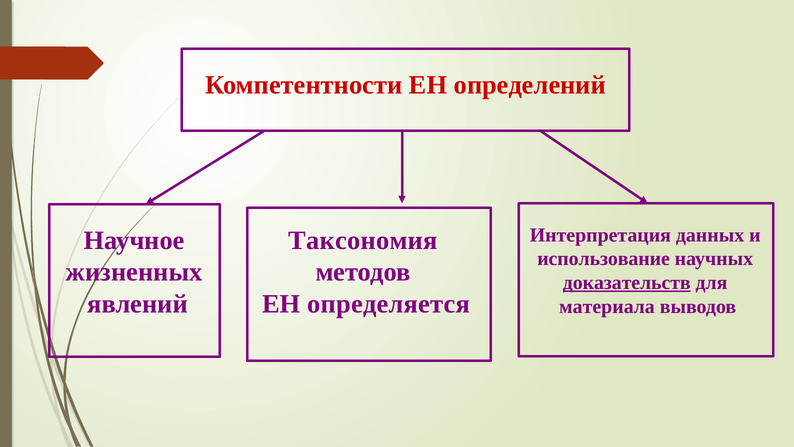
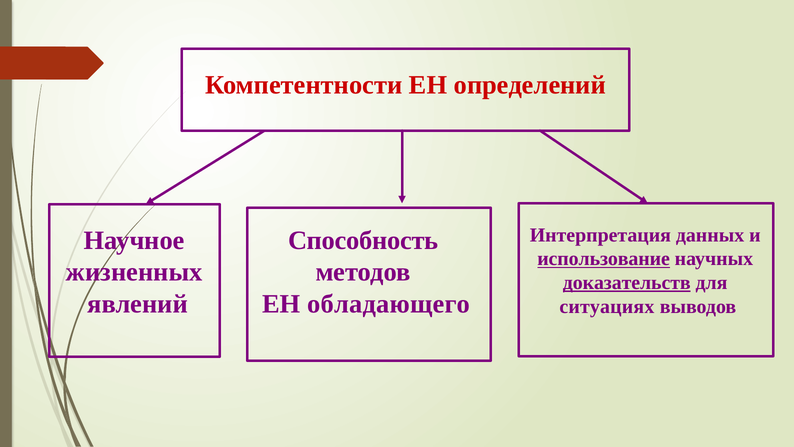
Таксономия: Таксономия -> Способность
использование underline: none -> present
определяется: определяется -> обладающего
материала: материала -> ситуациях
